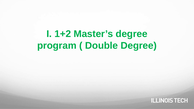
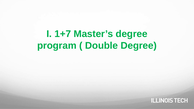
1+2: 1+2 -> 1+7
